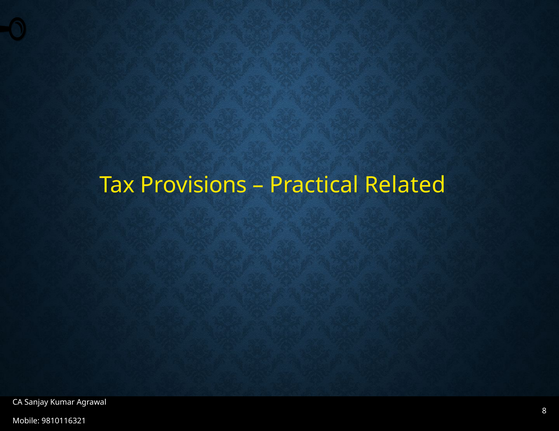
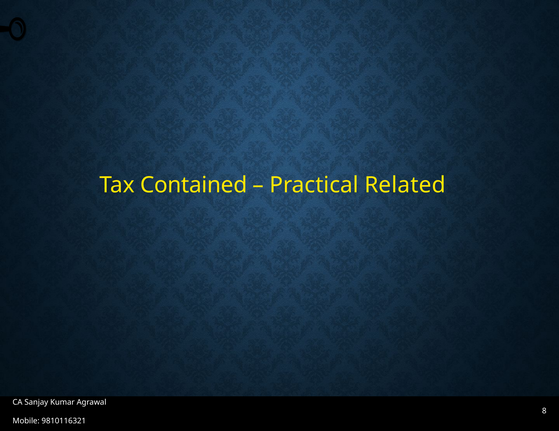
Provisions: Provisions -> Contained
